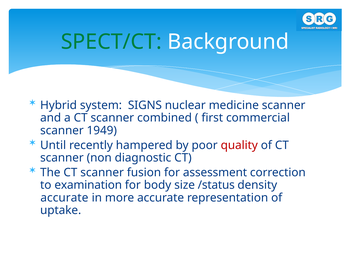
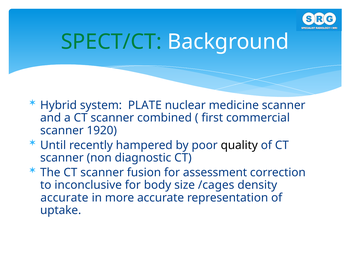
SIGNS: SIGNS -> PLATE
1949: 1949 -> 1920
quality colour: red -> black
examination: examination -> inconclusive
/status: /status -> /cages
